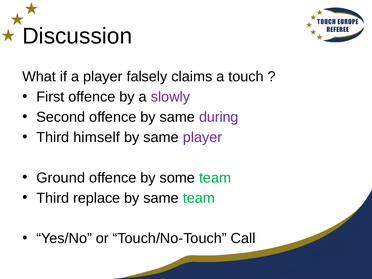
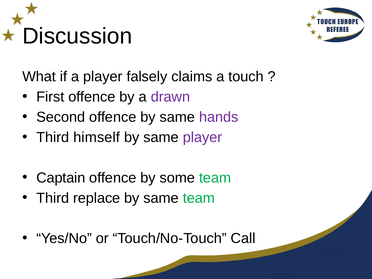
slowly: slowly -> drawn
during: during -> hands
Ground: Ground -> Captain
